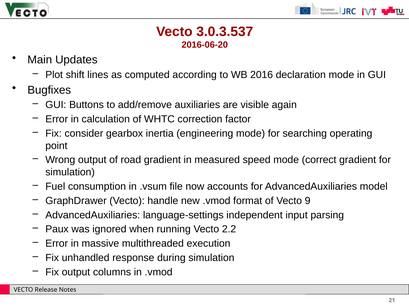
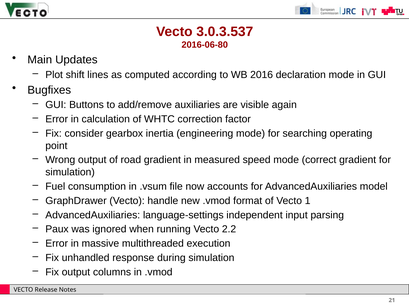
2016-06-20: 2016-06-20 -> 2016-06-80
9: 9 -> 1
